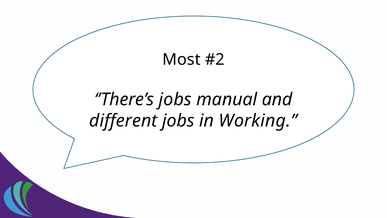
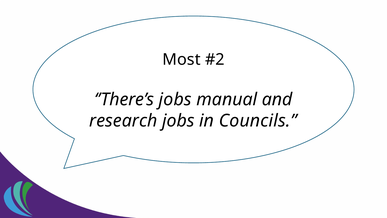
different: different -> research
Working: Working -> Councils
